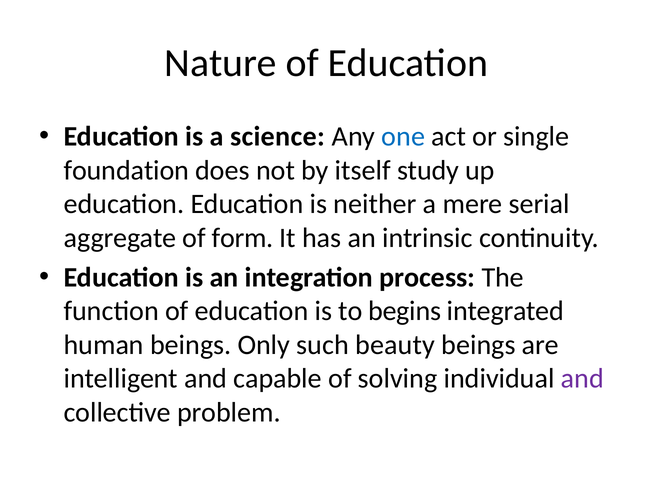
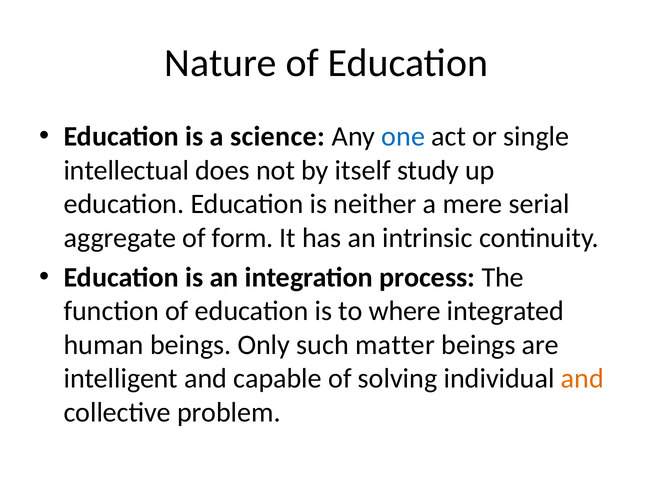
foundation: foundation -> intellectual
begins: begins -> where
beauty: beauty -> matter
and at (582, 378) colour: purple -> orange
